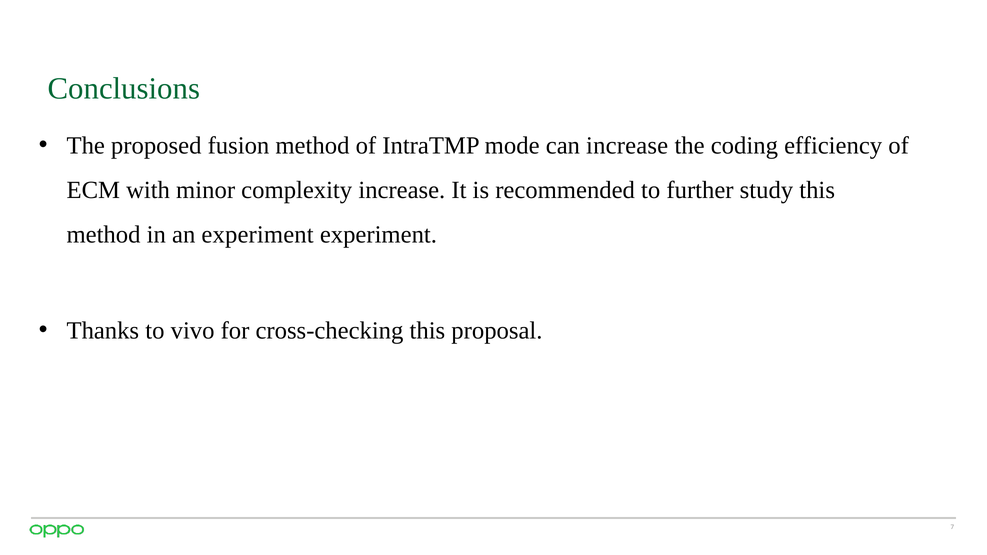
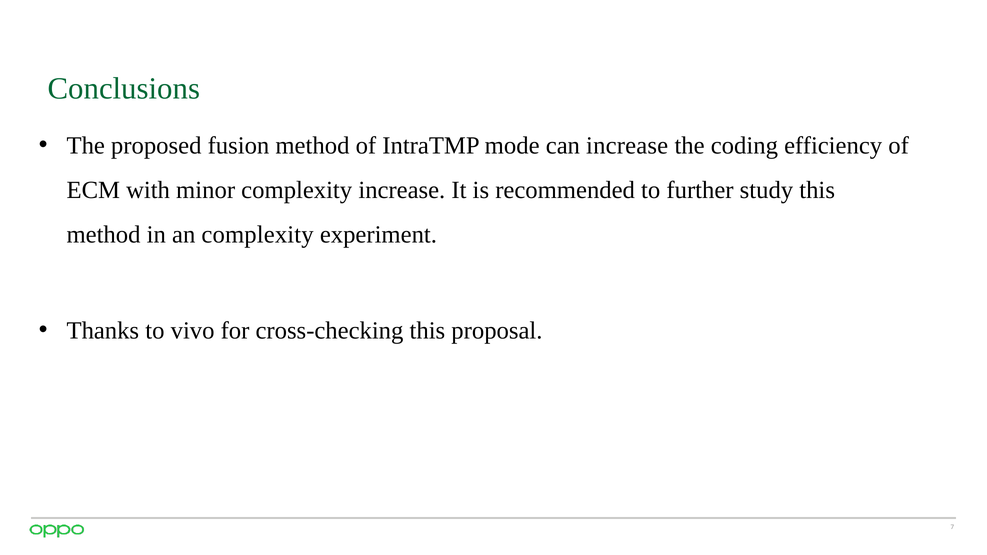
an experiment: experiment -> complexity
